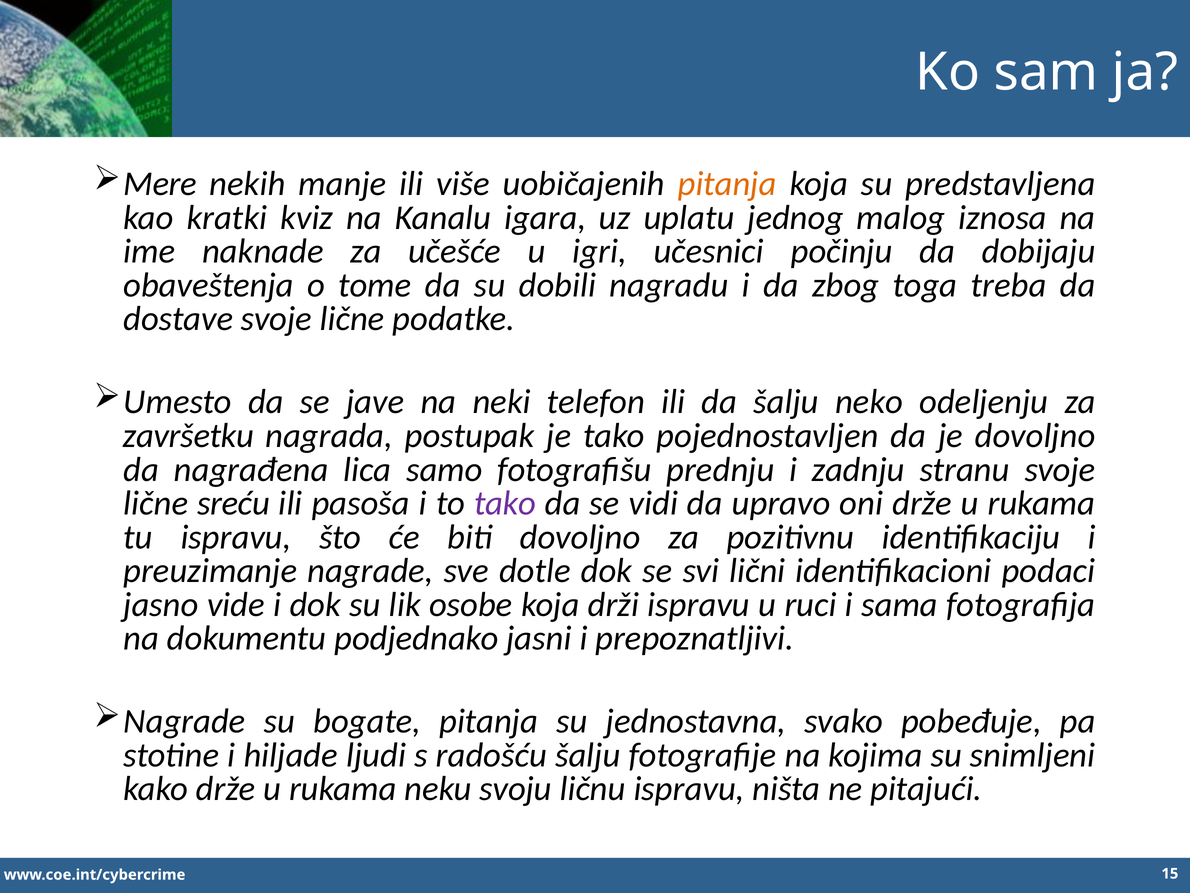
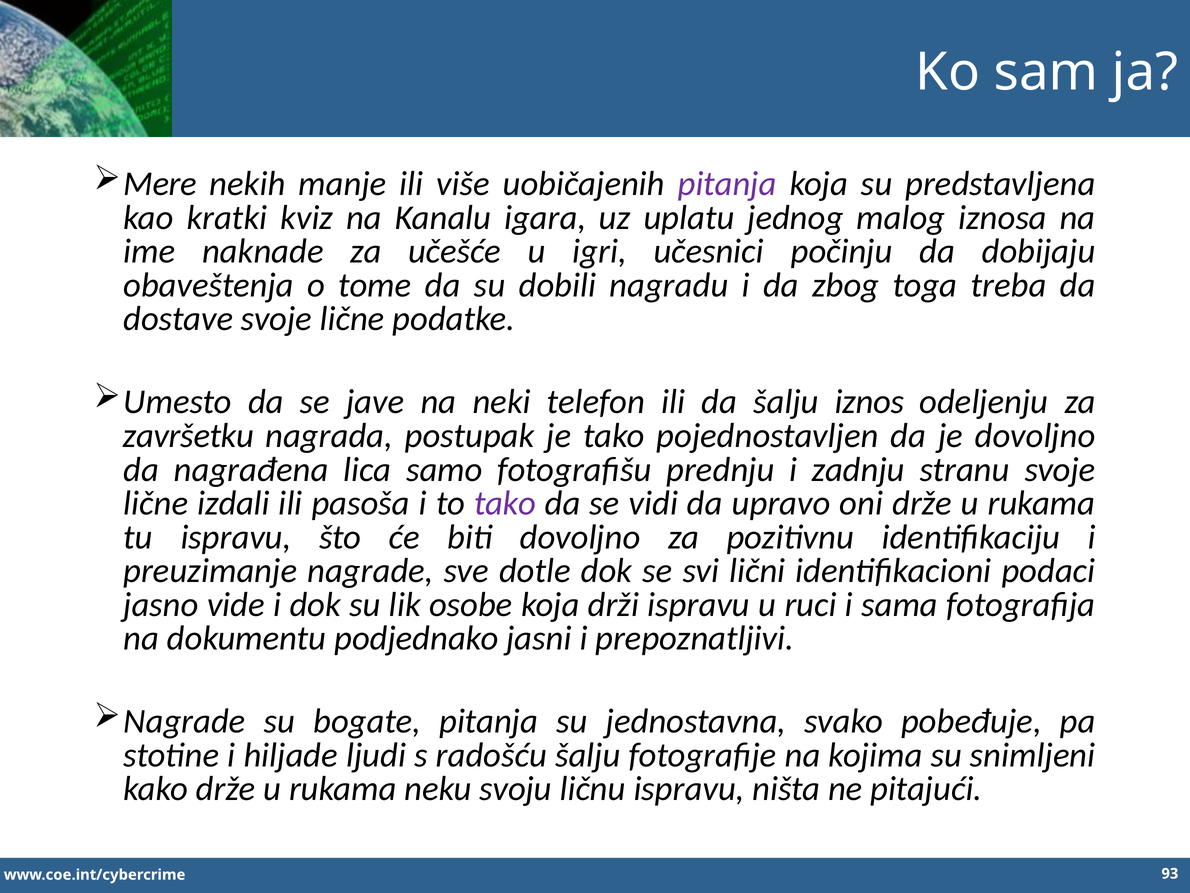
pitanja at (727, 184) colour: orange -> purple
neko: neko -> iznos
sreću: sreću -> izdali
15: 15 -> 93
